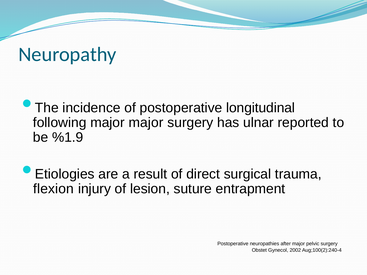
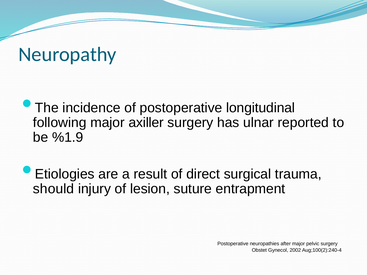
major major: major -> axiller
flexion: flexion -> should
